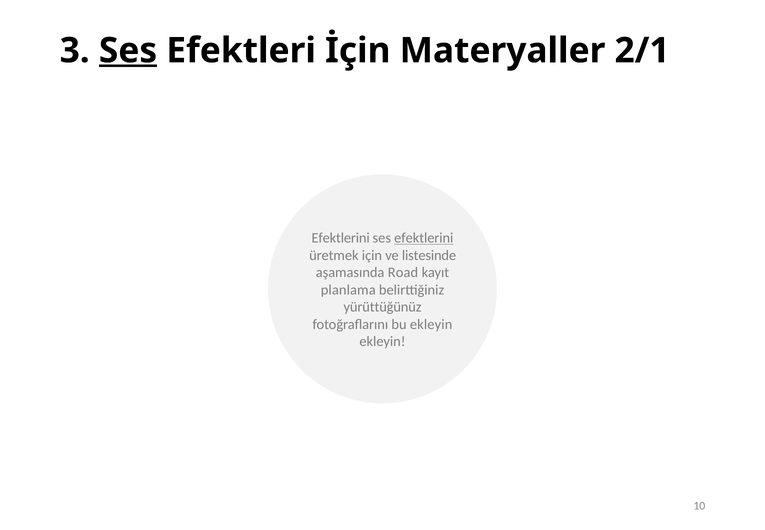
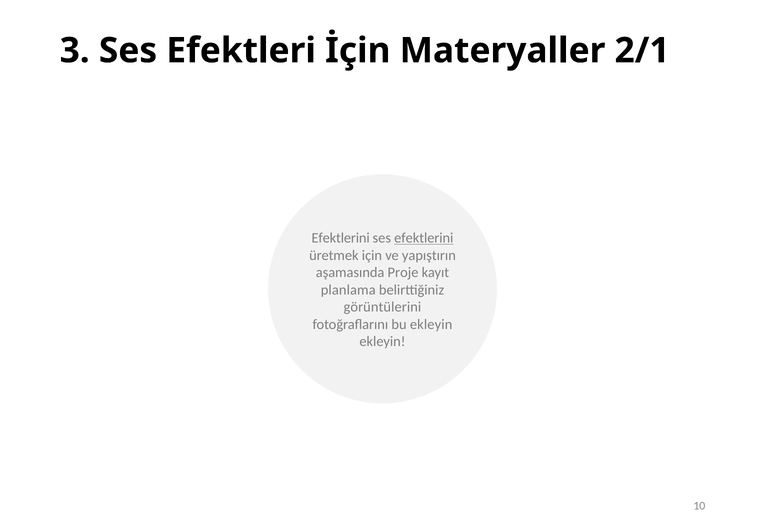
Ses at (128, 51) underline: present -> none
listesinde: listesinde -> yapıştırın
Road: Road -> Proje
yürüttüğünüz: yürüttüğünüz -> görüntülerini
